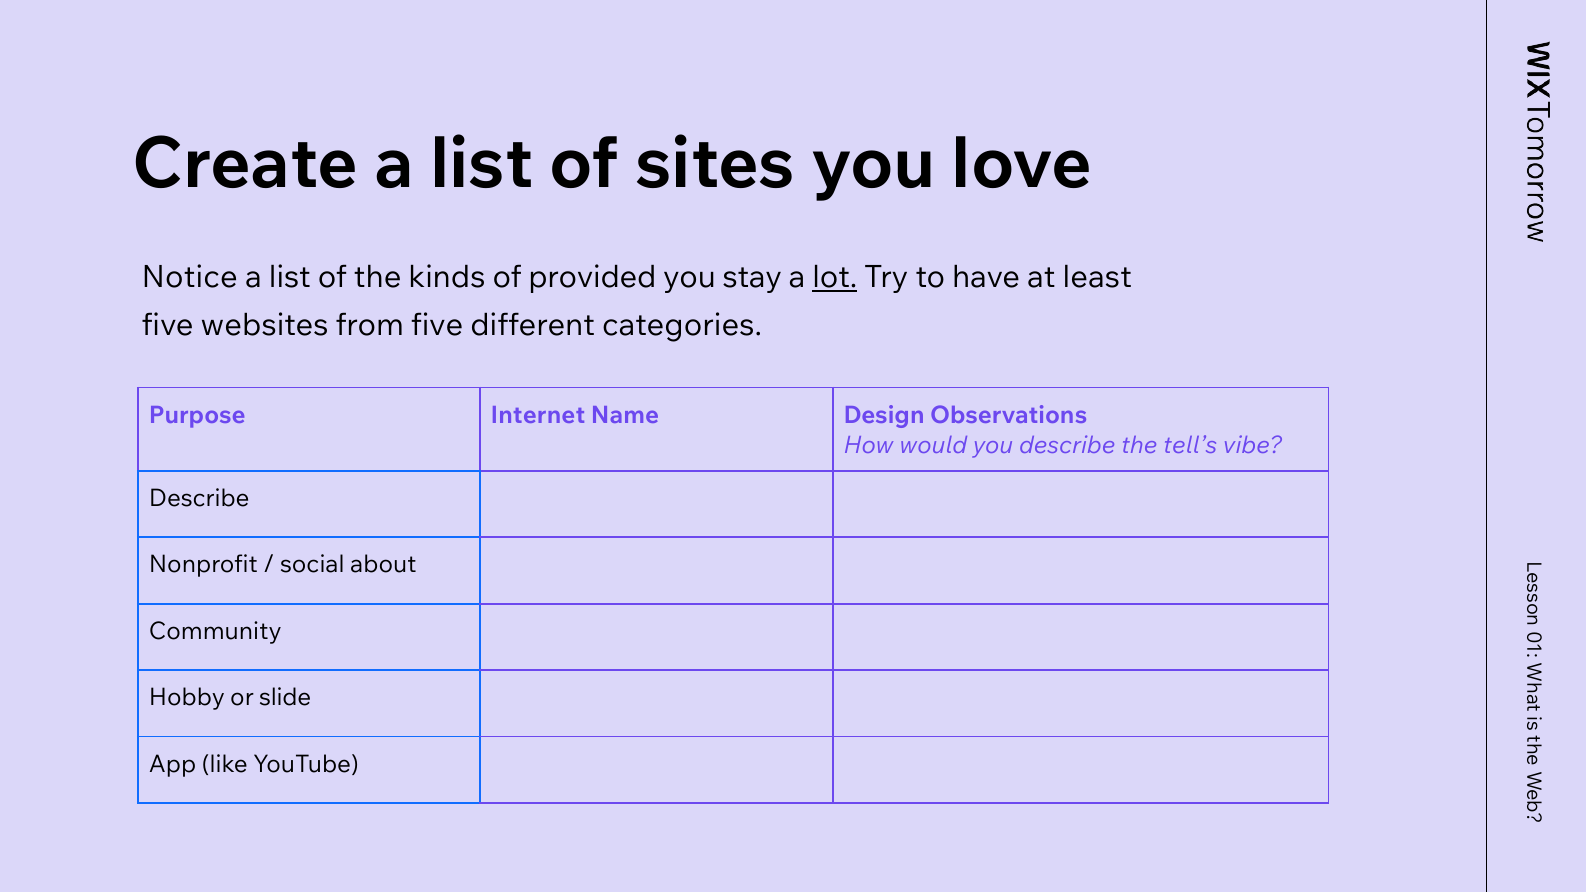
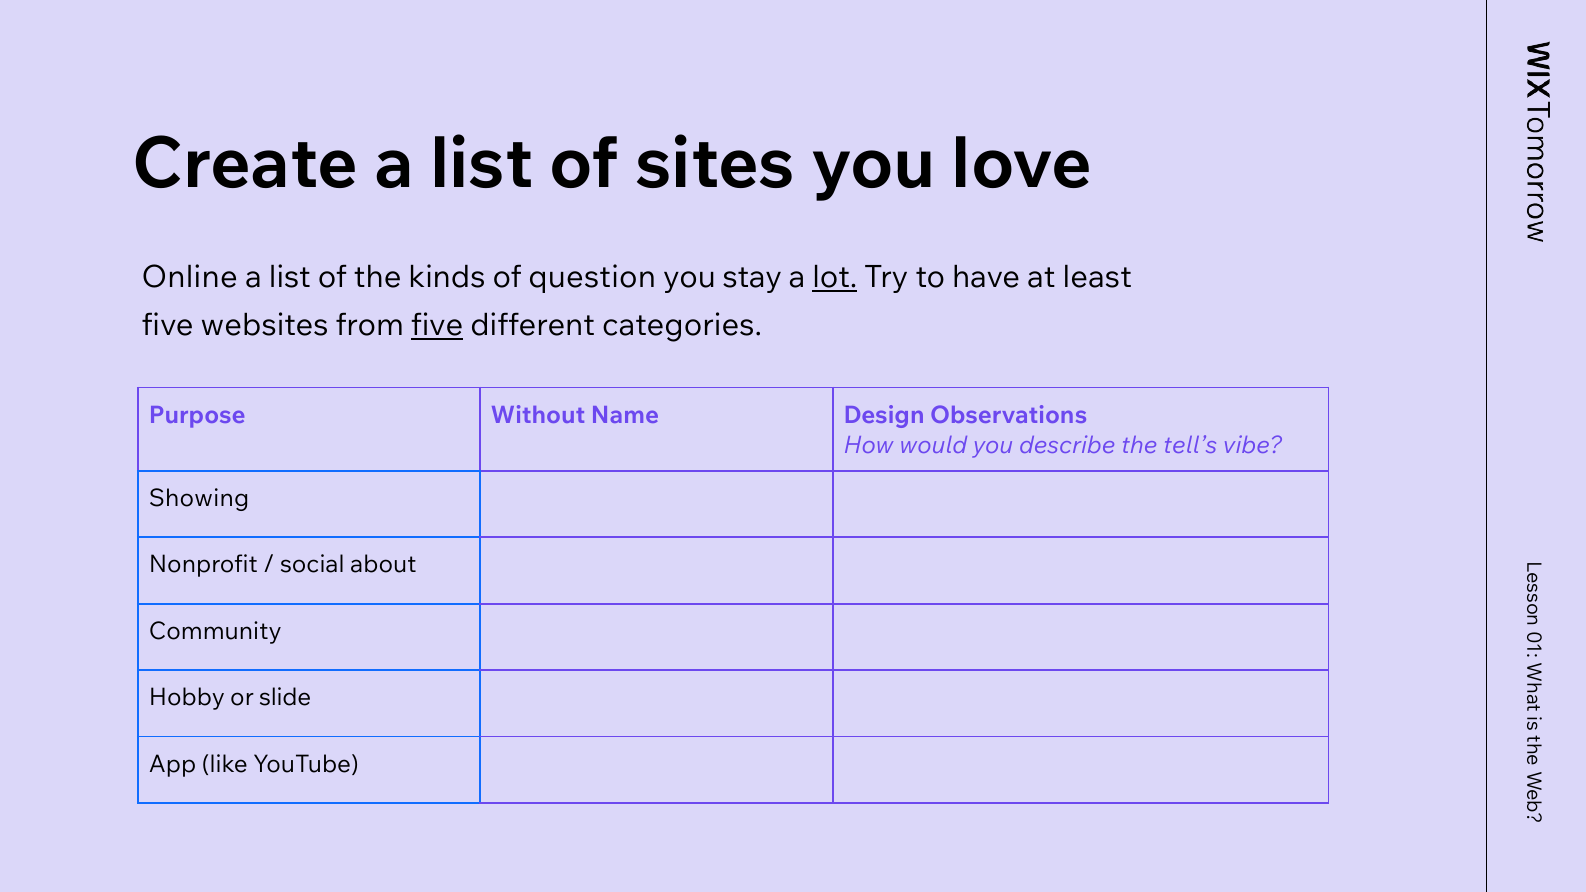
Notice: Notice -> Online
provided: provided -> question
five at (437, 326) underline: none -> present
Internet: Internet -> Without
Describe at (199, 498): Describe -> Showing
